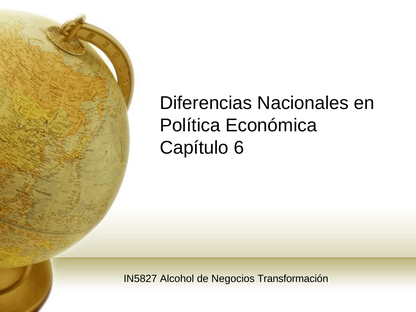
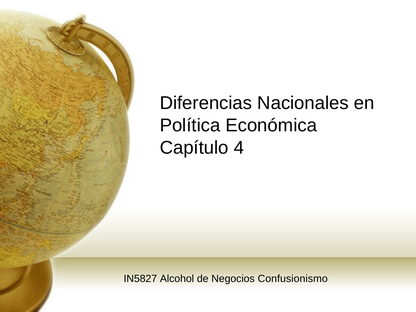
6: 6 -> 4
Transformación: Transformación -> Confusionismo
